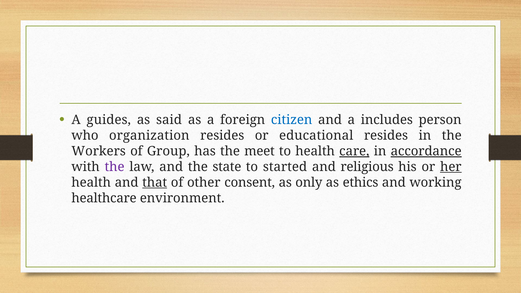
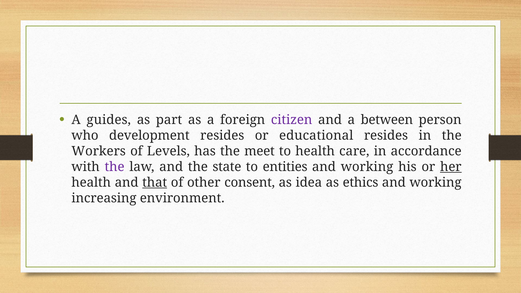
said: said -> part
citizen colour: blue -> purple
includes: includes -> between
organization: organization -> development
Group: Group -> Levels
care underline: present -> none
accordance underline: present -> none
started: started -> entities
religious at (367, 167): religious -> working
only: only -> idea
healthcare: healthcare -> increasing
